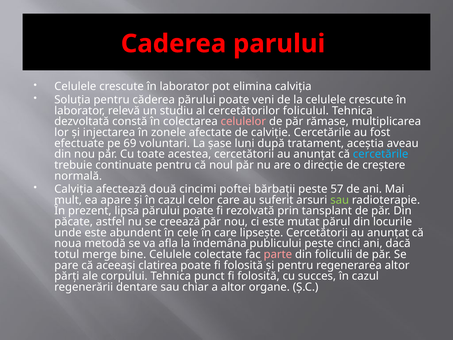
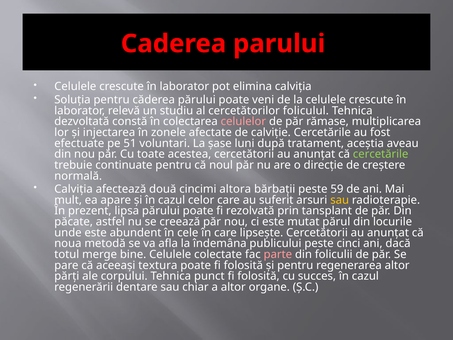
69: 69 -> 51
cercetările at (381, 154) colour: light blue -> light green
poftei: poftei -> altora
57: 57 -> 59
sau at (340, 200) colour: light green -> yellow
clatirea: clatirea -> textura
